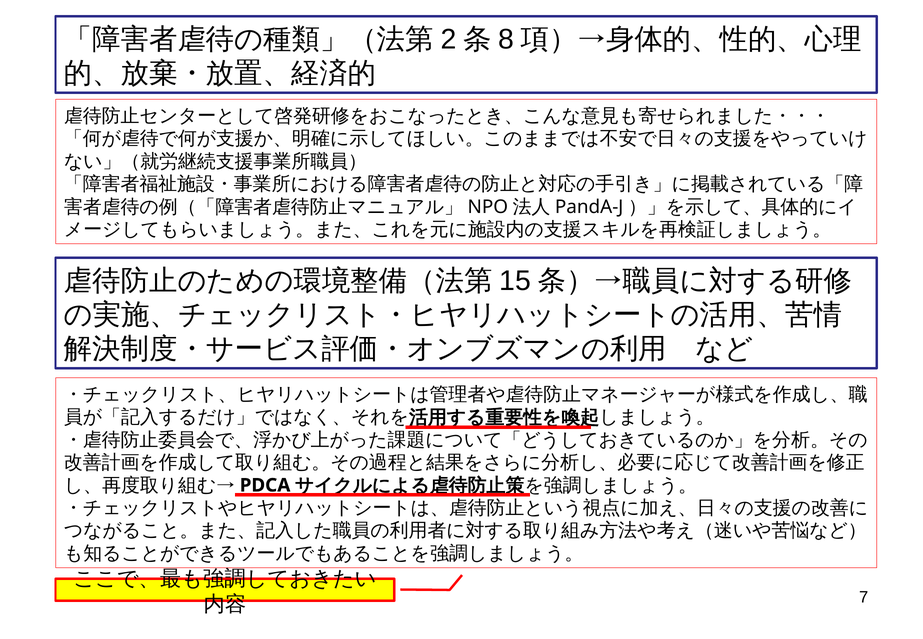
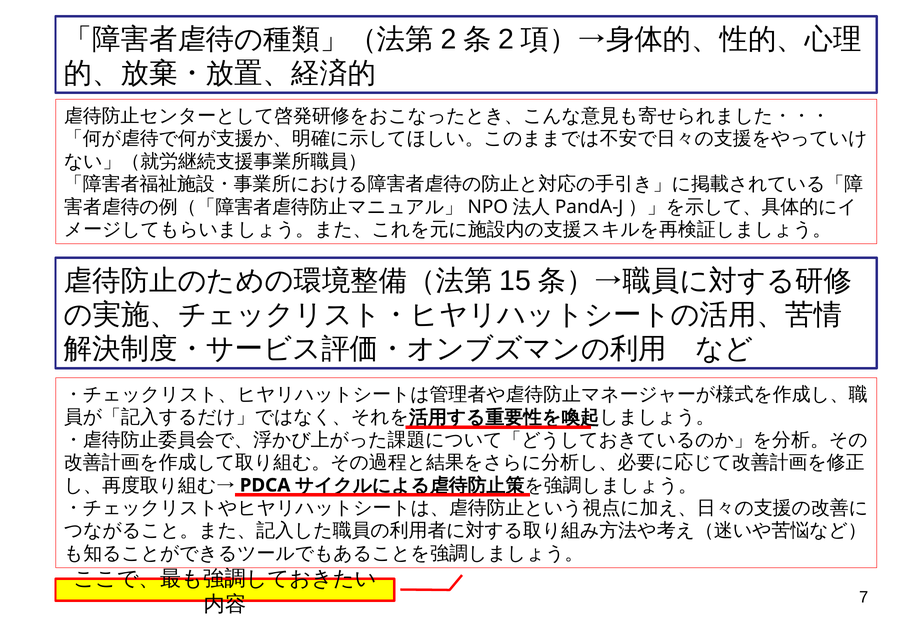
8 at (506, 39): 8 -> 2
